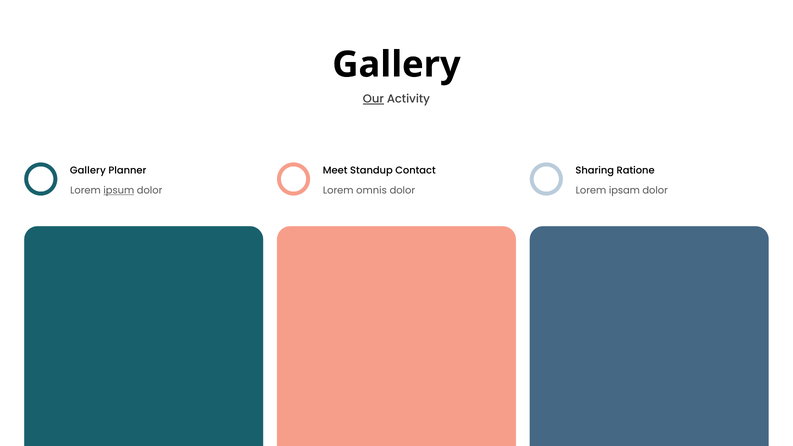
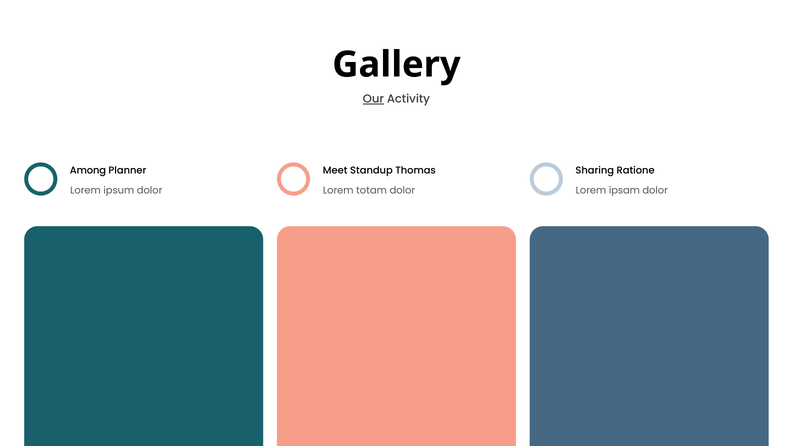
Gallery at (88, 171): Gallery -> Among
Contact: Contact -> Thomas
ipsum underline: present -> none
omnis: omnis -> totam
